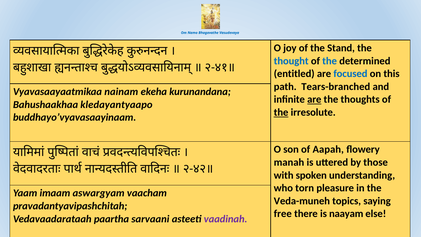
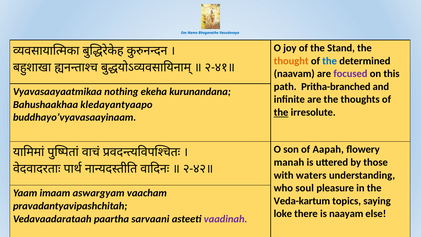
thought colour: blue -> orange
entitled: entitled -> naavam
focused colour: blue -> purple
Tears-branched: Tears-branched -> Pritha-branched
nainam: nainam -> nothing
are at (314, 99) underline: present -> none
spoken: spoken -> waters
torn: torn -> soul
Veda-muneh: Veda-muneh -> Veda-kartum
free: free -> loke
